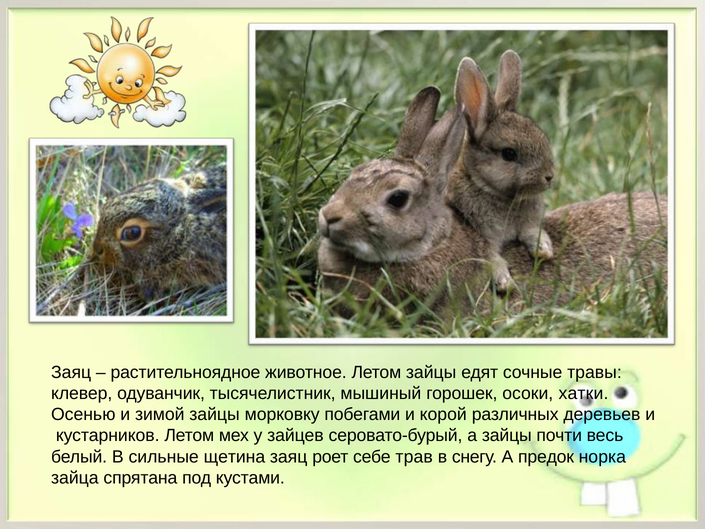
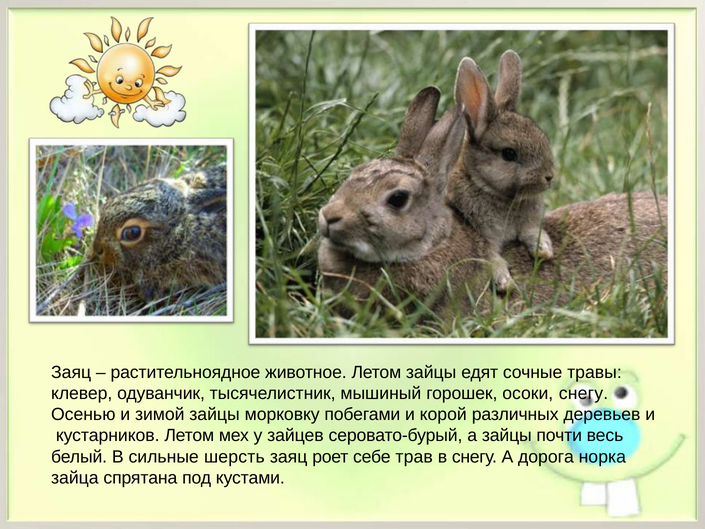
осоки хатки: хатки -> снегу
щетина: щетина -> шерсть
предок: предок -> дорога
